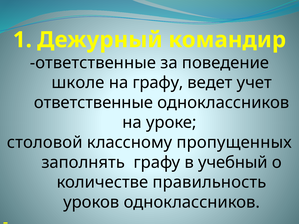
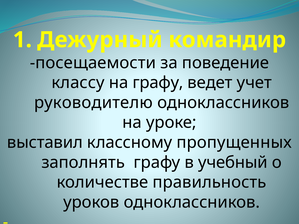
ответственные at (93, 63): ответственные -> посещаемости
школе: школе -> классу
ответственные at (94, 103): ответственные -> руководителю
столовой: столовой -> выставил
